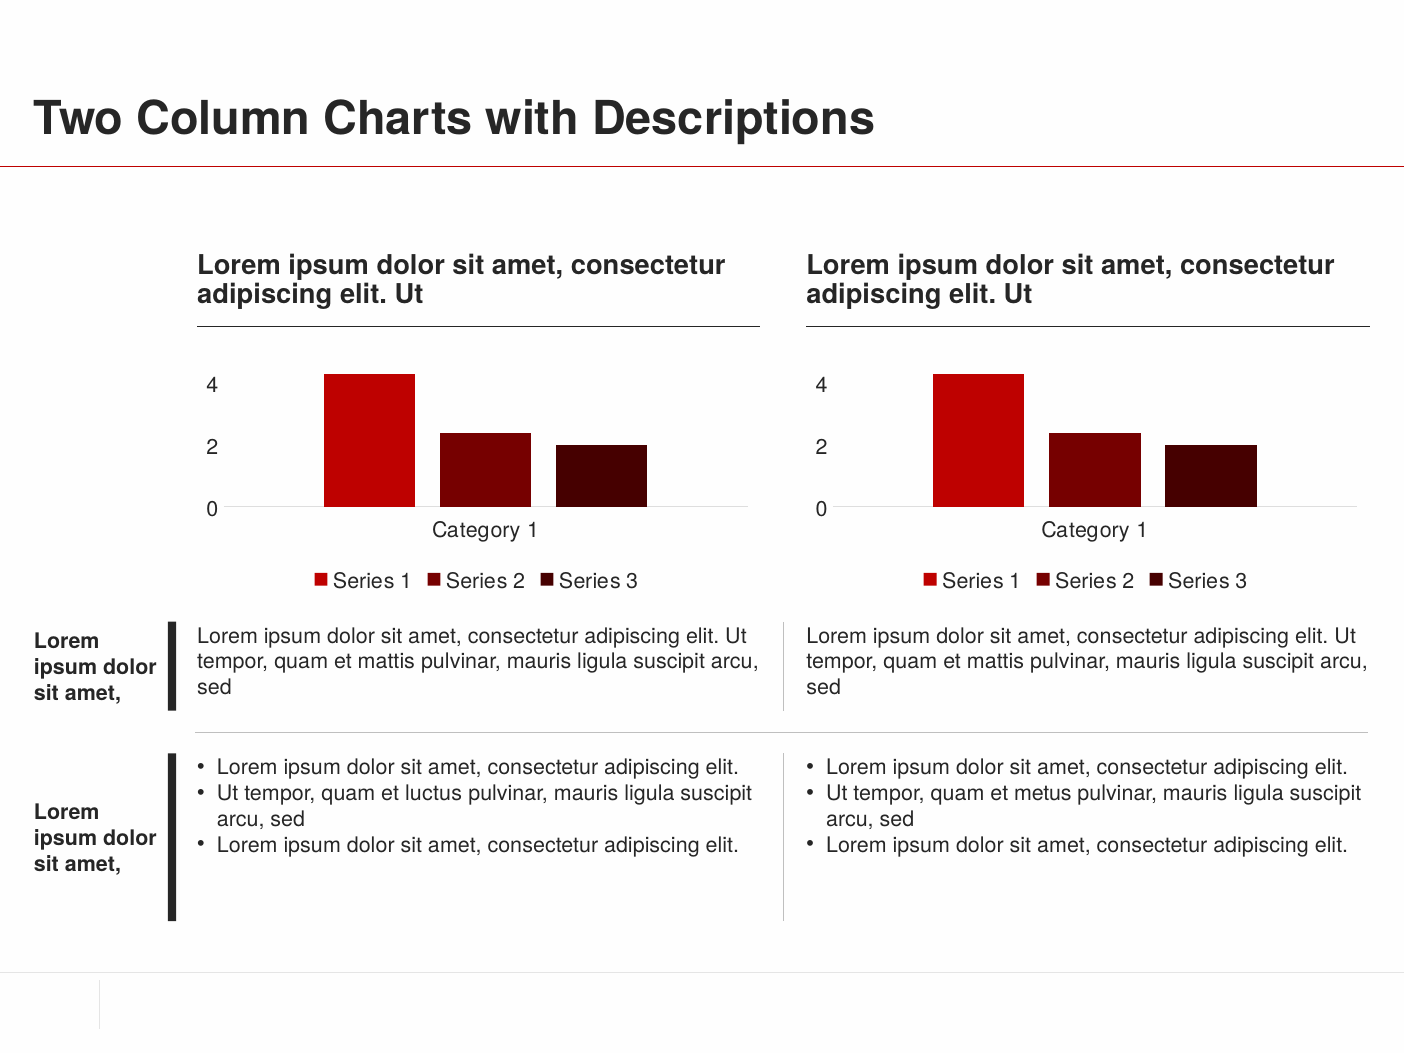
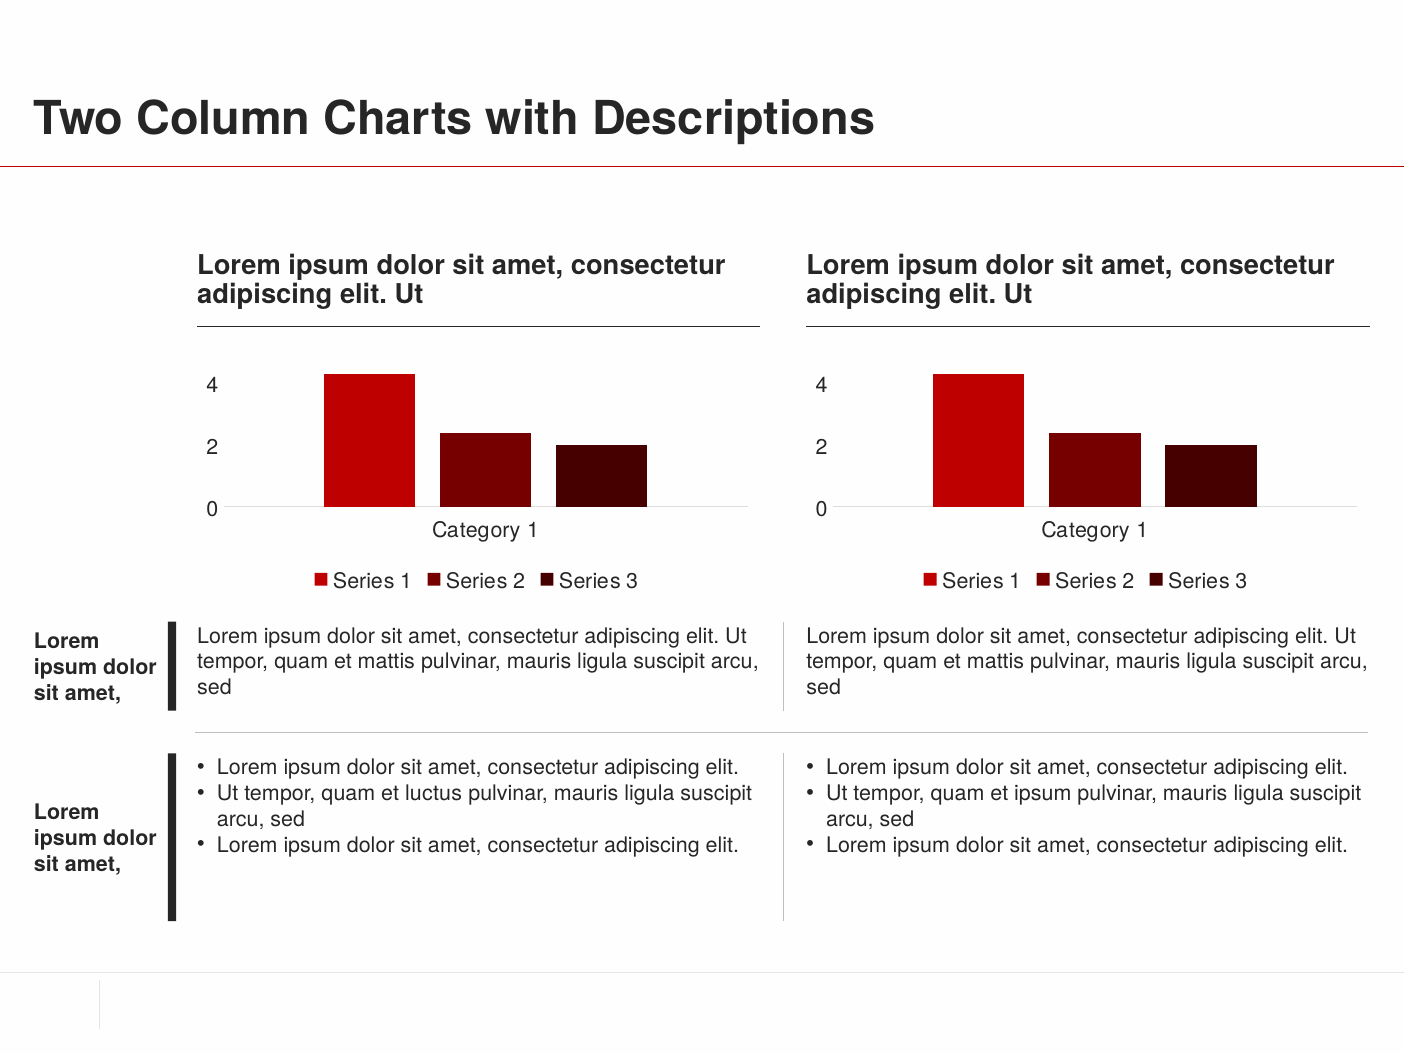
et metus: metus -> ipsum
